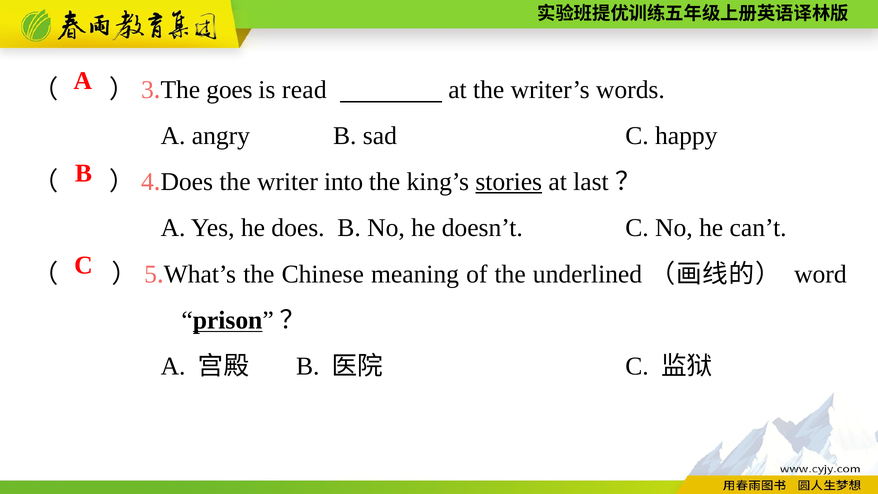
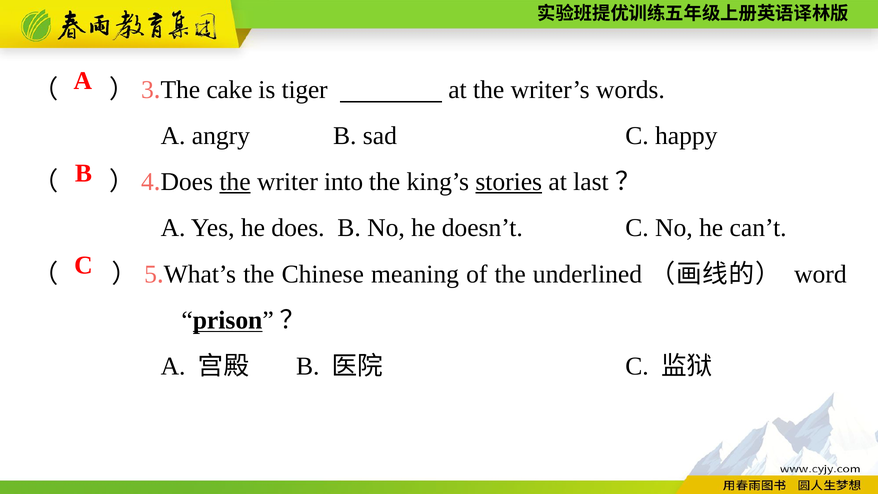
goes: goes -> cake
read: read -> tiger
the at (235, 182) underline: none -> present
